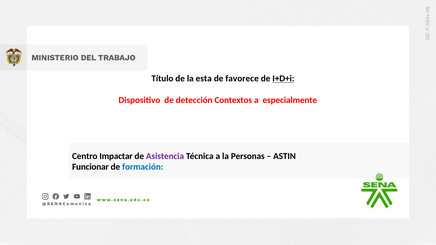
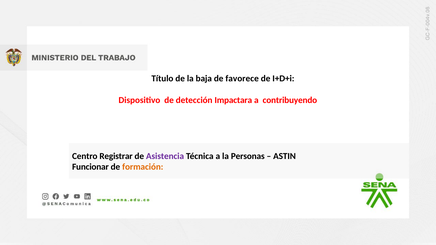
esta: esta -> baja
I+D+i underline: present -> none
Contextos: Contextos -> Impactara
especialmente: especialmente -> contribuyendo
Impactar: Impactar -> Registrar
formación colour: blue -> orange
